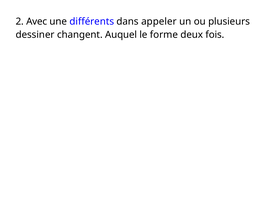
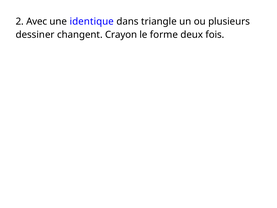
différents: différents -> identique
appeler: appeler -> triangle
Auquel: Auquel -> Crayon
